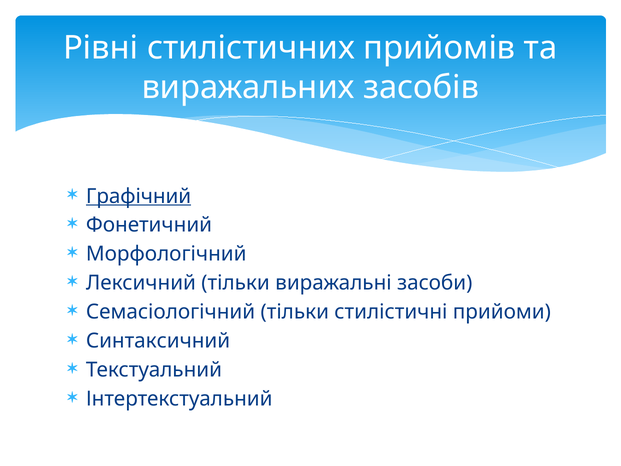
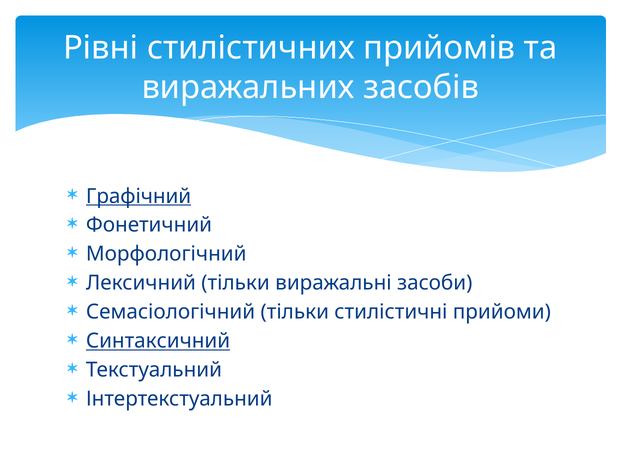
Синтаксичний underline: none -> present
